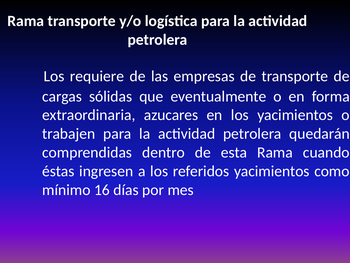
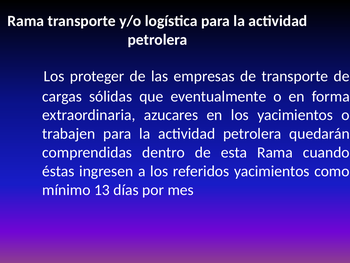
requiere: requiere -> proteger
16: 16 -> 13
